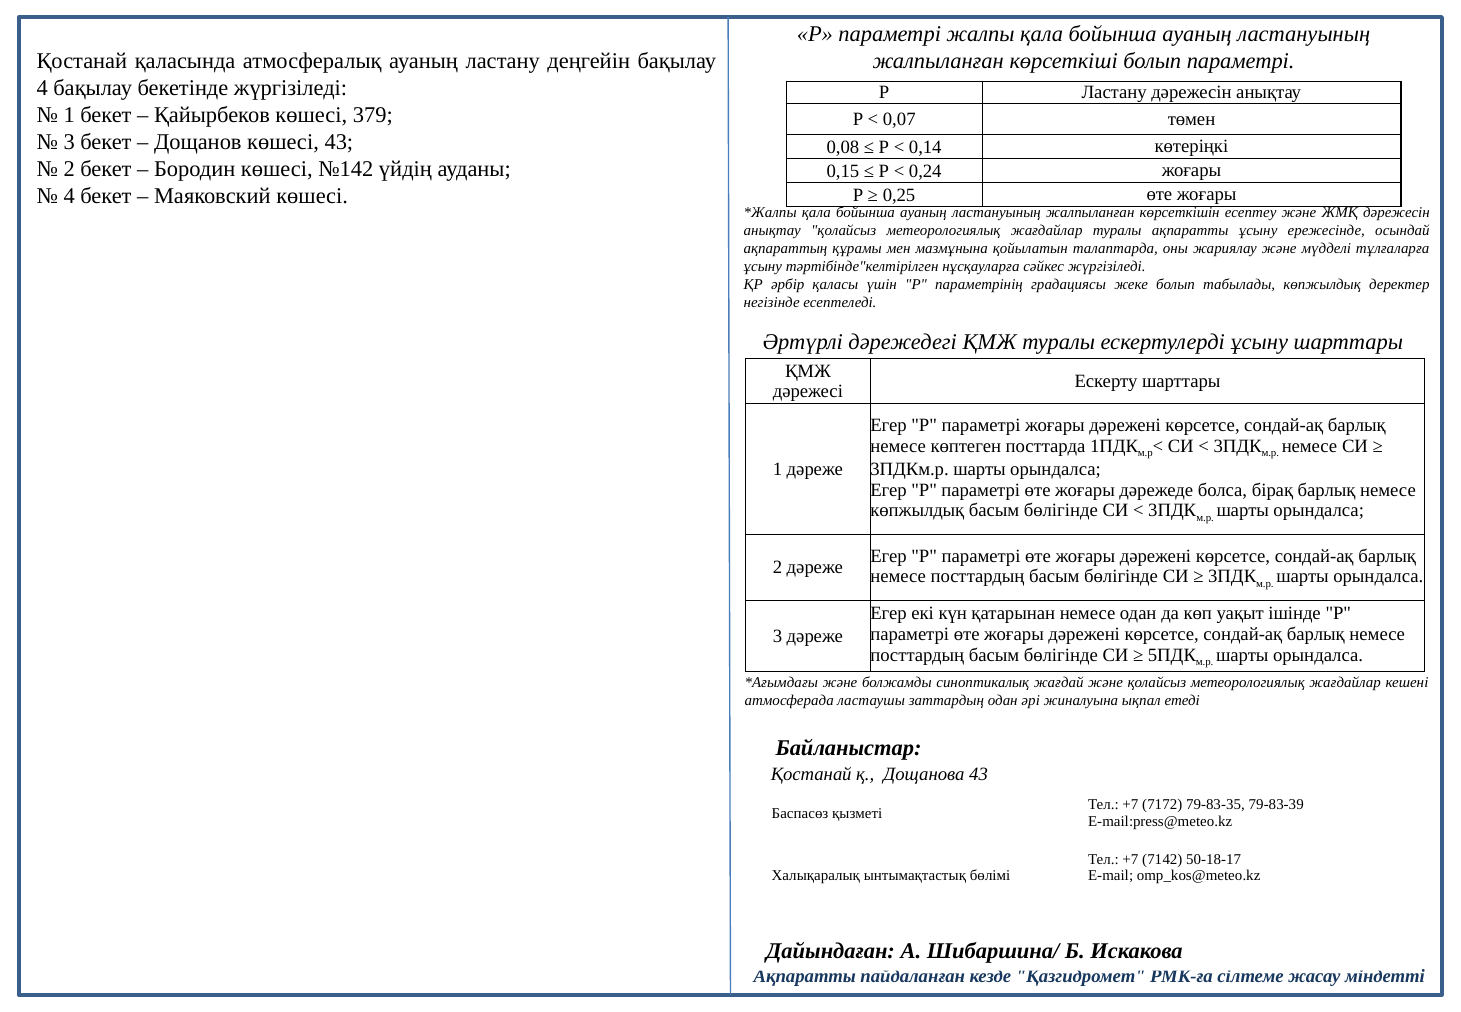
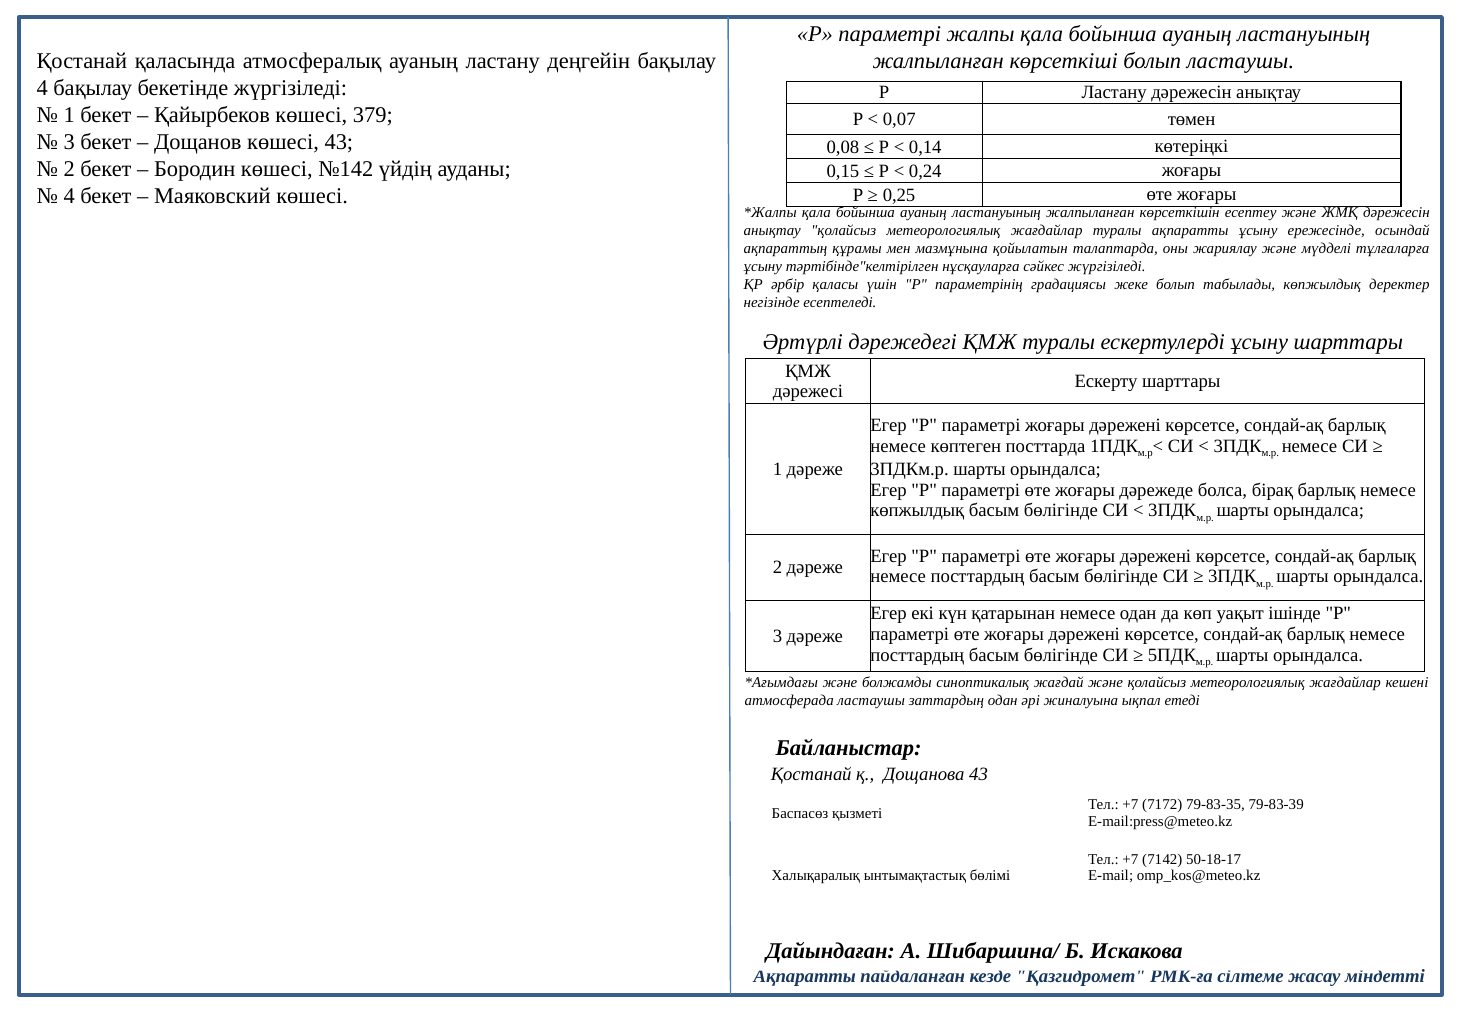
болып параметрі: параметрі -> ластаушы
